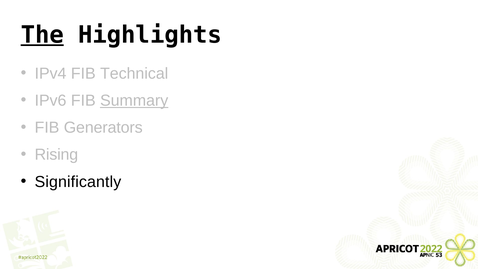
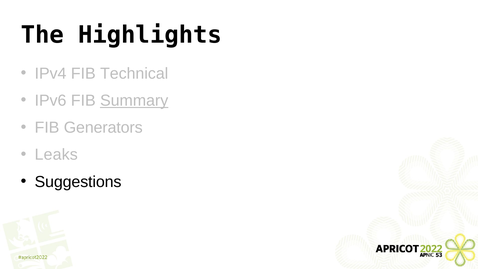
The underline: present -> none
Rising: Rising -> Leaks
Significantly: Significantly -> Suggestions
